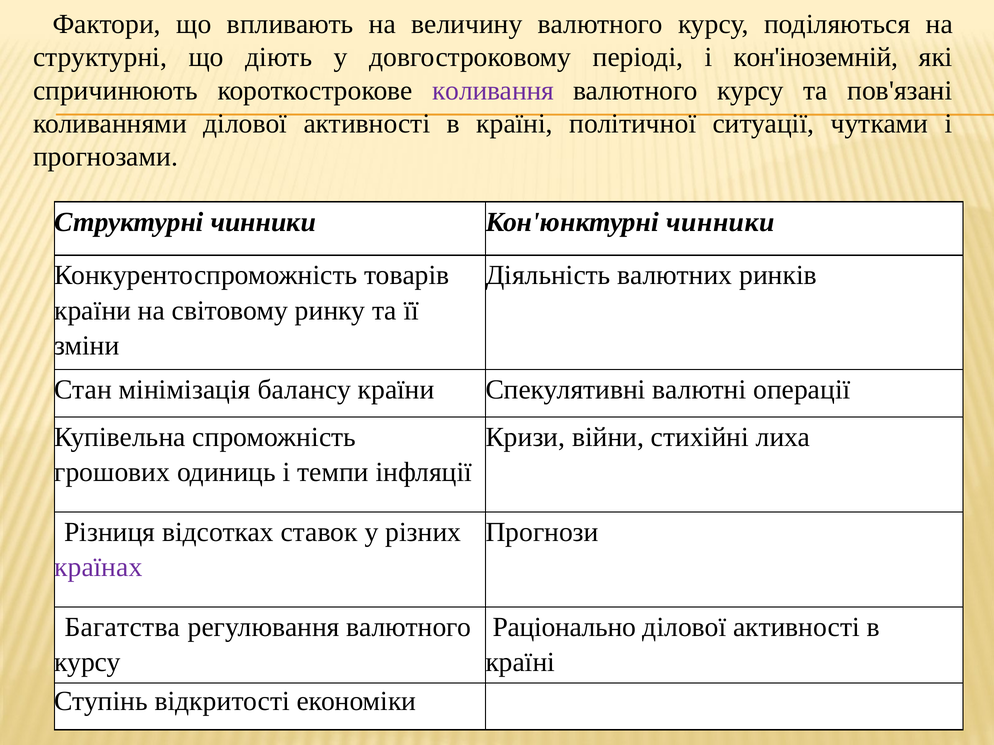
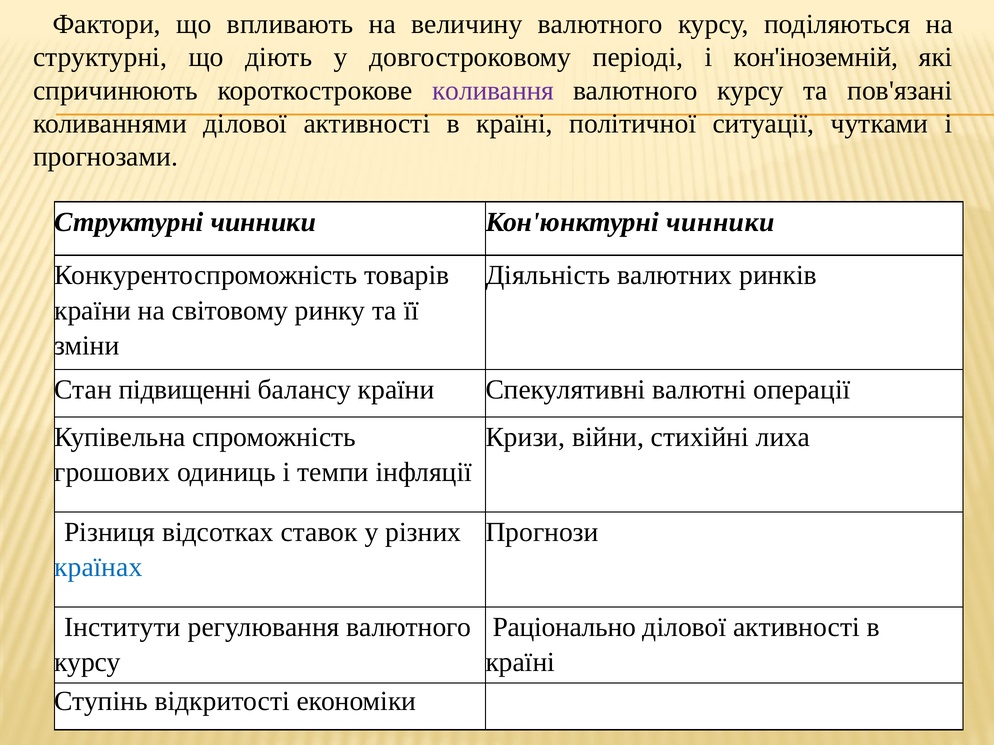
мінімізація: мінімізація -> підвищенні
країнах colour: purple -> blue
Багатства: Багатства -> Інститути
